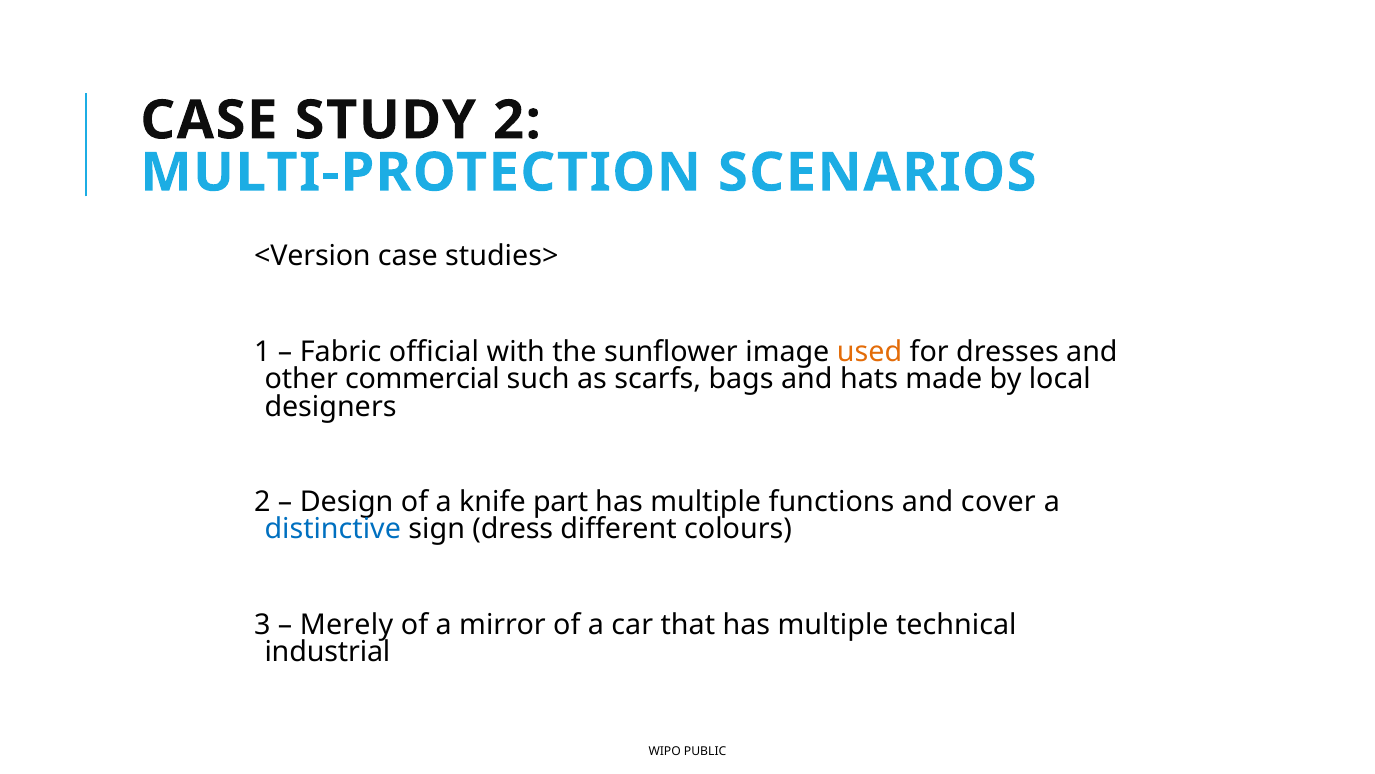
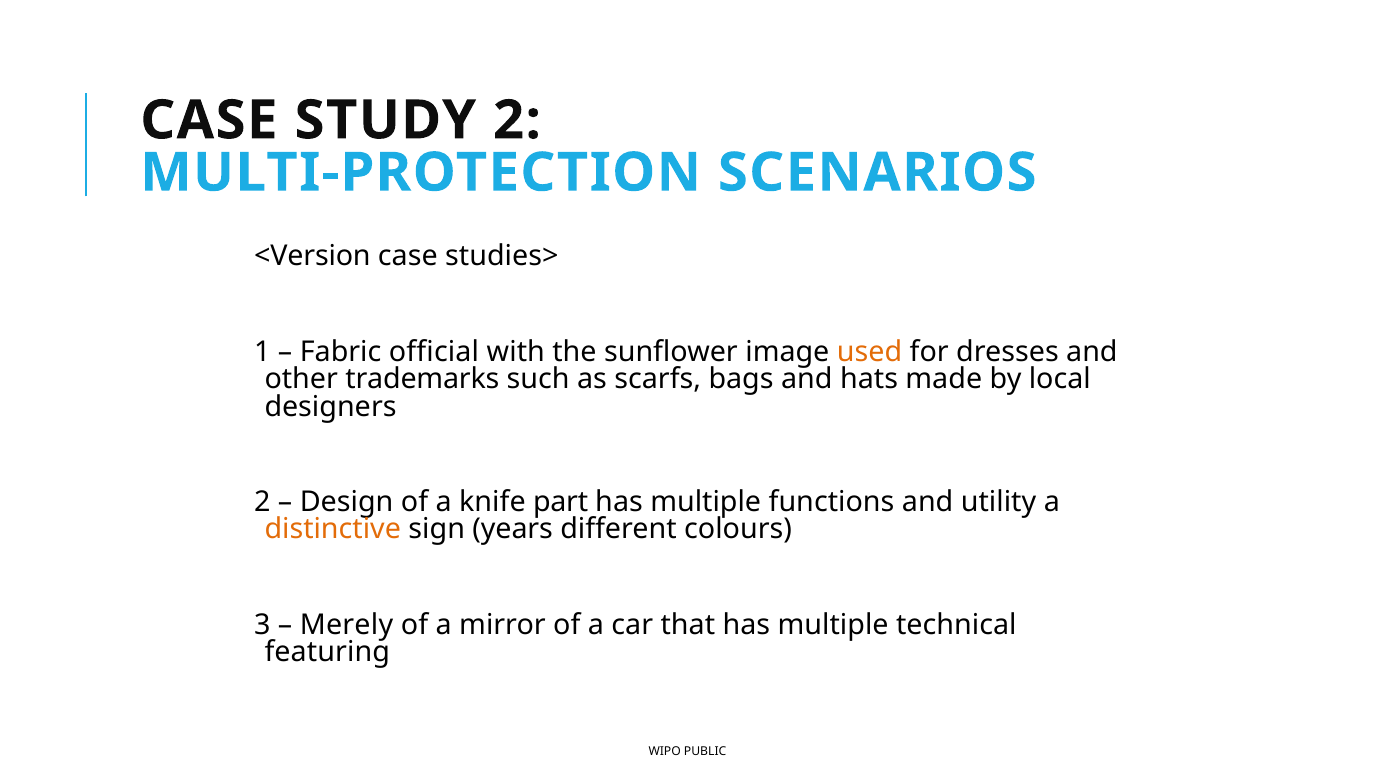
commercial: commercial -> trademarks
cover: cover -> utility
distinctive colour: blue -> orange
dress: dress -> years
industrial: industrial -> featuring
